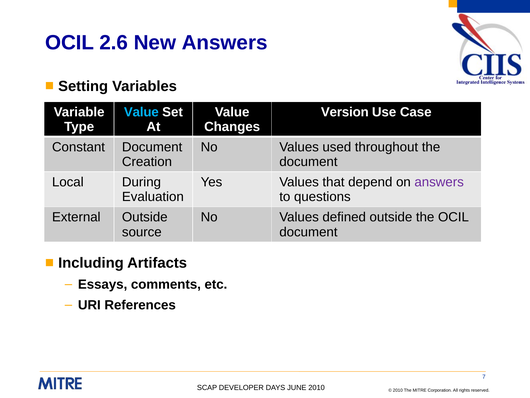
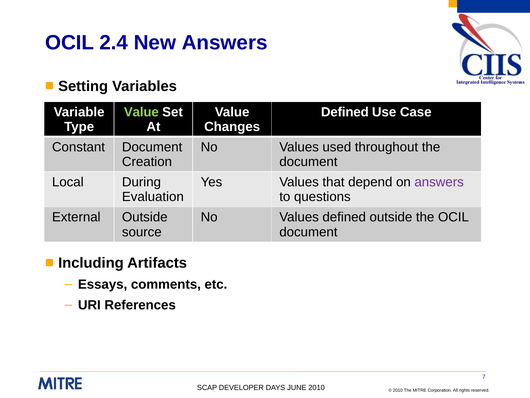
2.6: 2.6 -> 2.4
Value at (141, 112) colour: light blue -> light green
Version at (345, 112): Version -> Defined
